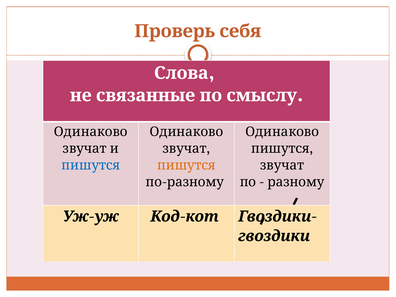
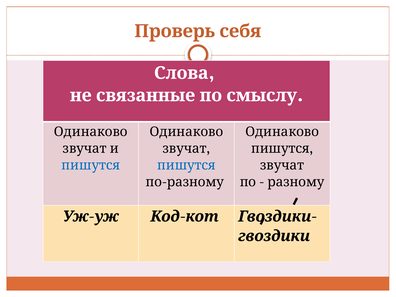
пишутся at (186, 165) colour: orange -> blue
